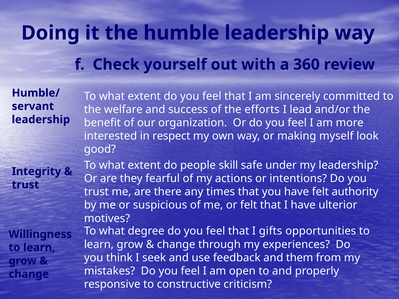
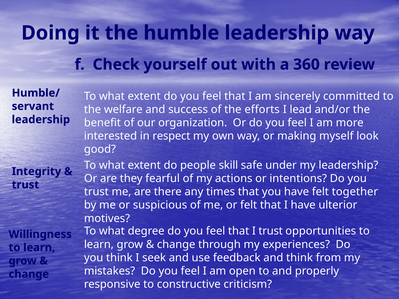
authority: authority -> together
I gifts: gifts -> trust
and them: them -> think
